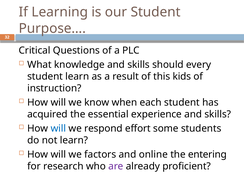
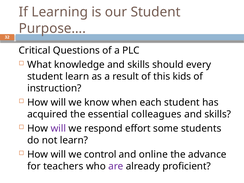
experience: experience -> colleagues
will at (58, 128) colour: blue -> purple
factors: factors -> control
entering: entering -> advance
research: research -> teachers
